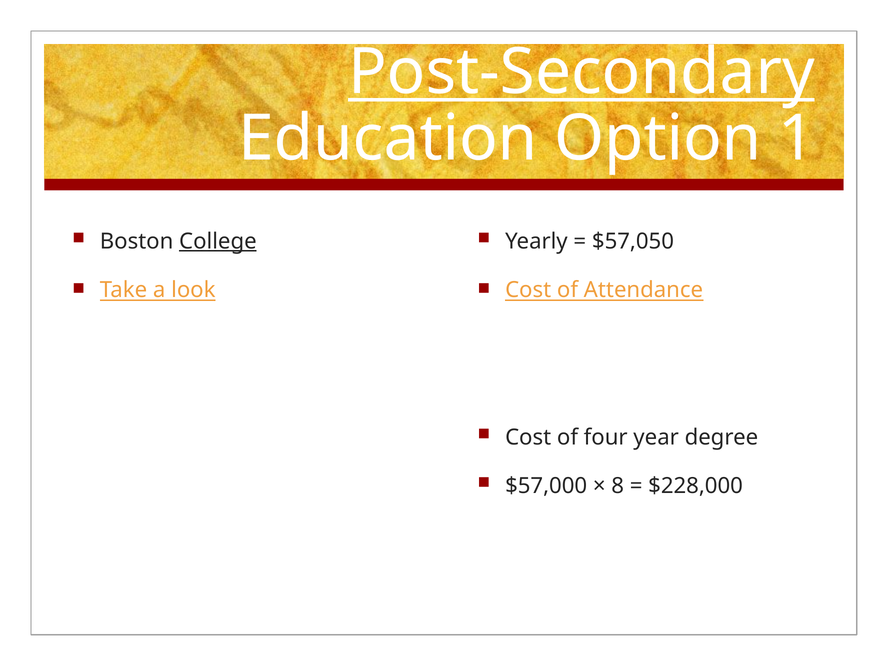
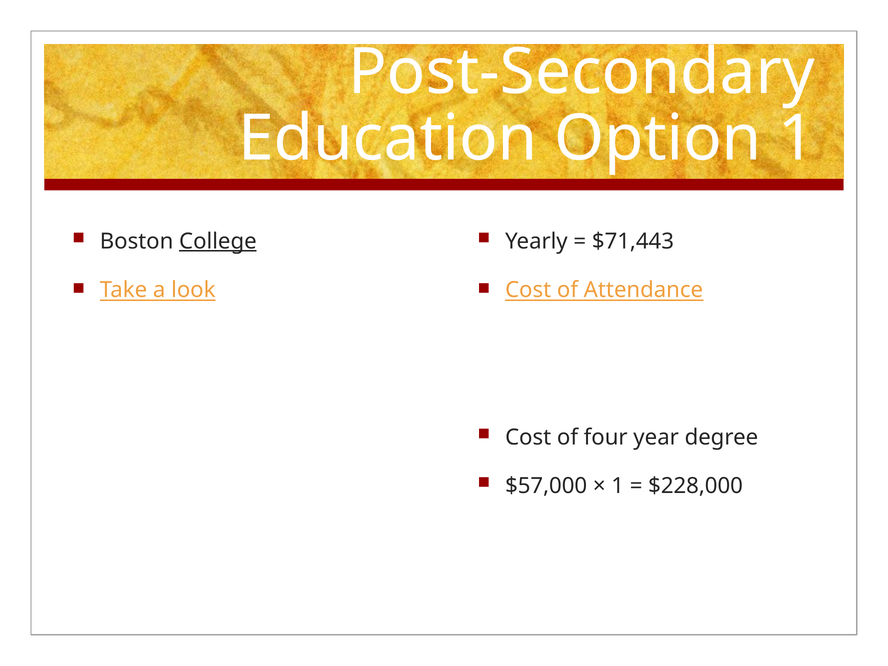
Post-Secondary underline: present -> none
$57,050: $57,050 -> $71,443
8 at (618, 486): 8 -> 1
